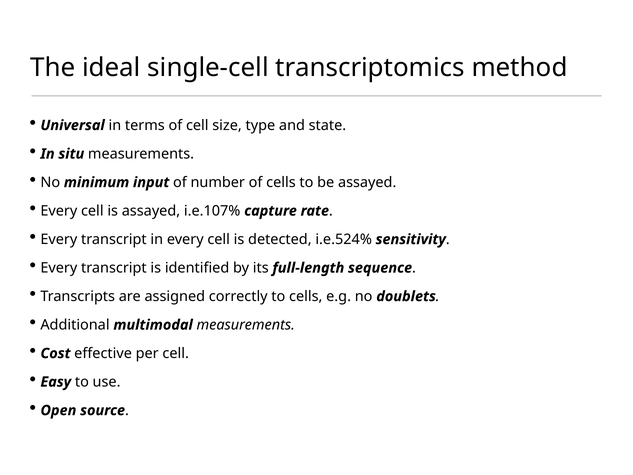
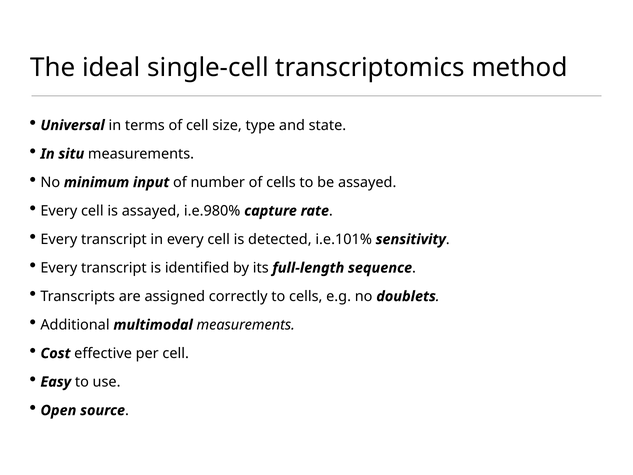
i.e.107%: i.e.107% -> i.e.980%
i.e.524%: i.e.524% -> i.e.101%
